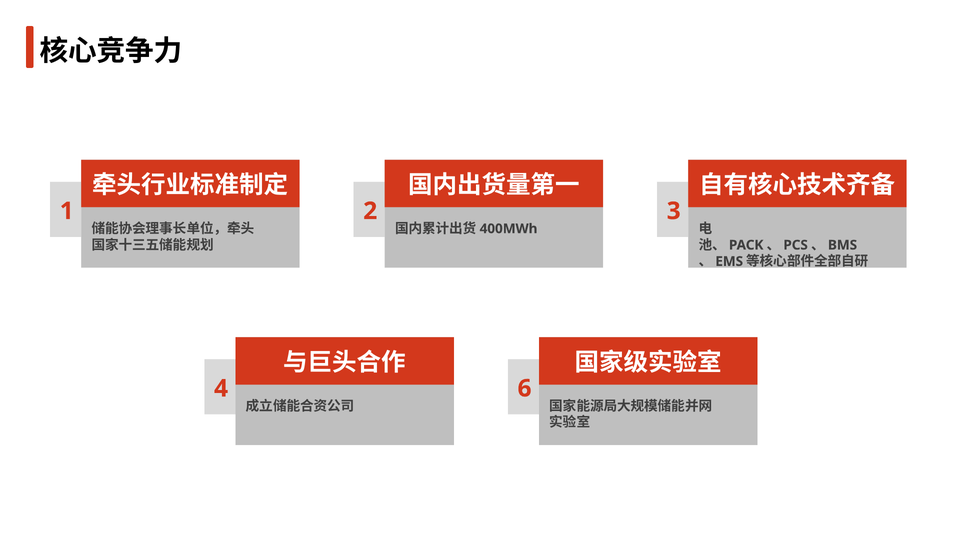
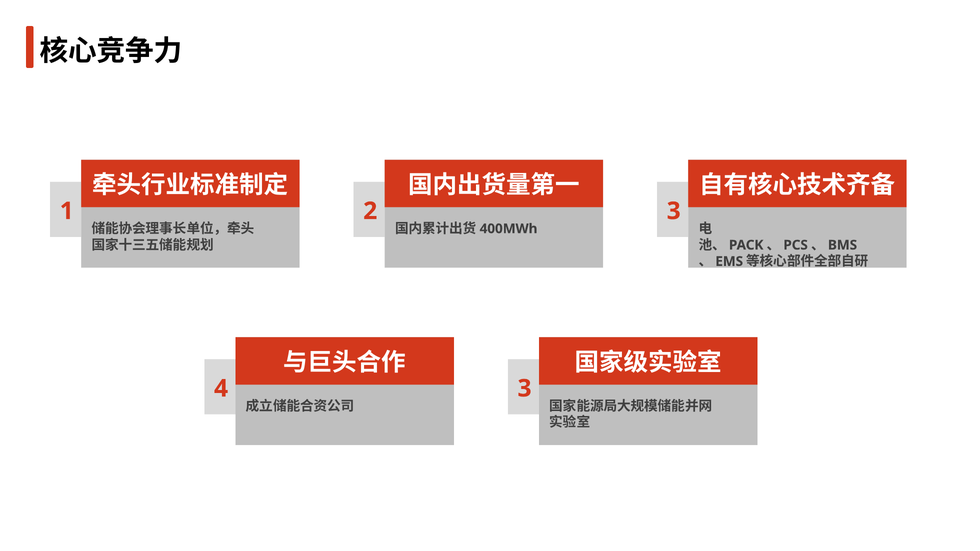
6 at (525, 389): 6 -> 3
